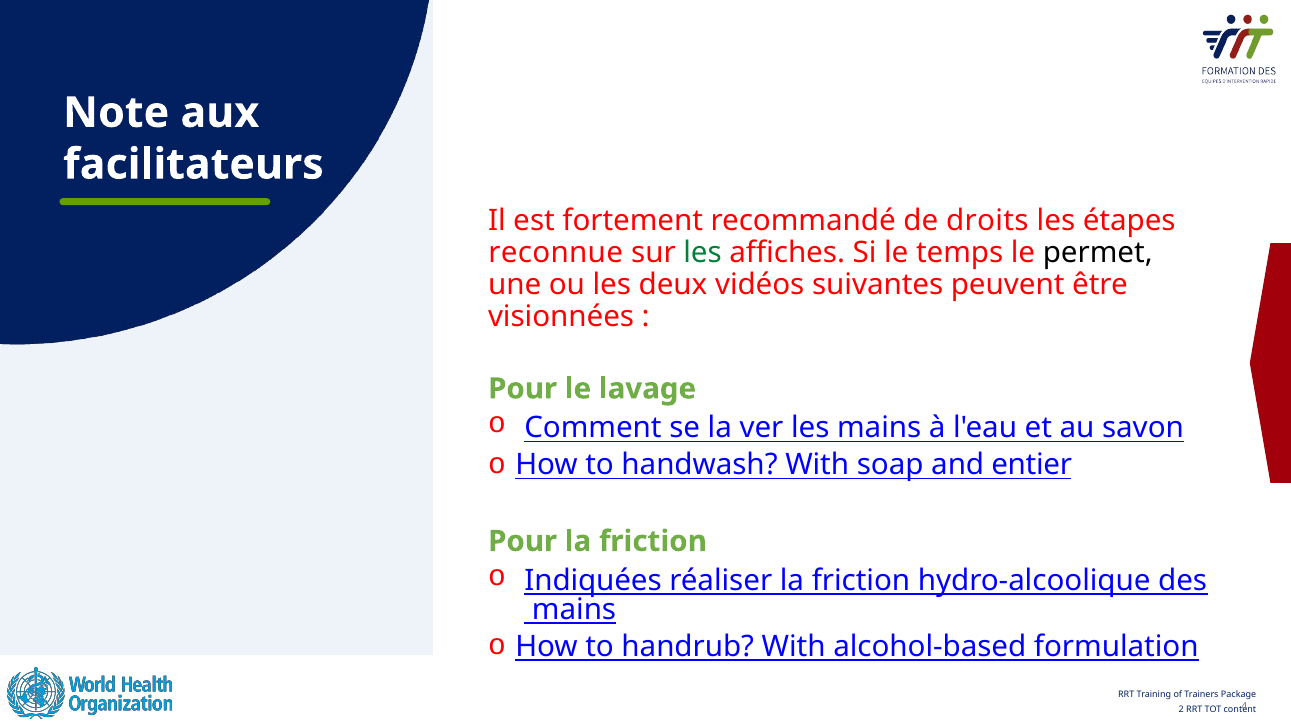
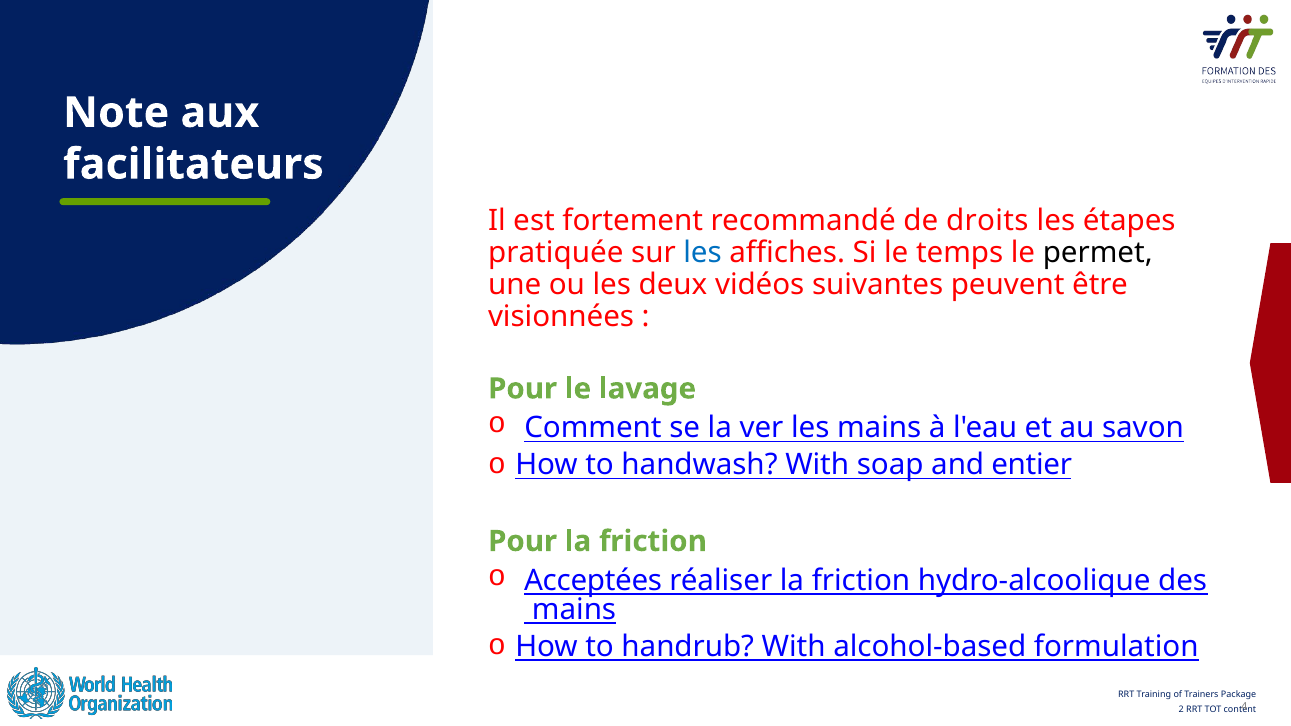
reconnue: reconnue -> pratiquée
les at (703, 253) colour: green -> blue
Indiquées: Indiquées -> Acceptées
